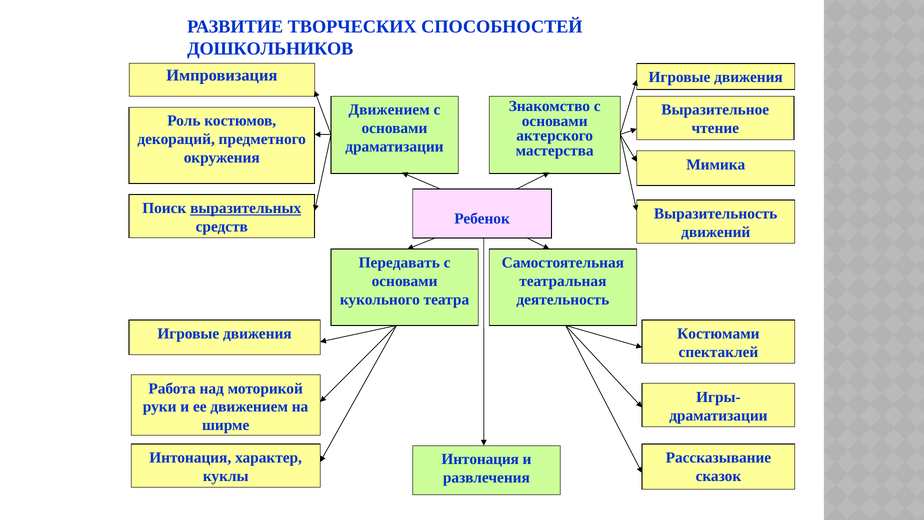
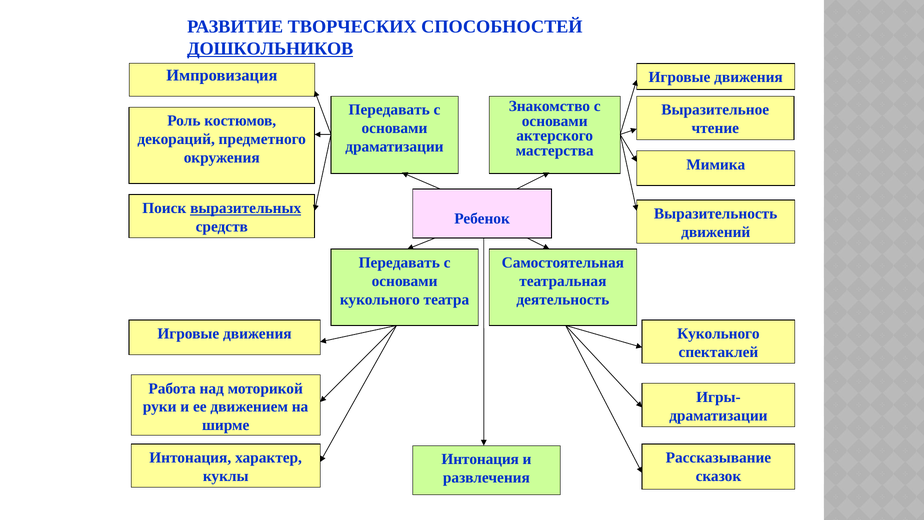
ДОШКОЛЬНИКОВ underline: none -> present
Движением at (389, 110): Движением -> Передавать
Костюмами at (718, 334): Костюмами -> Кукольного
